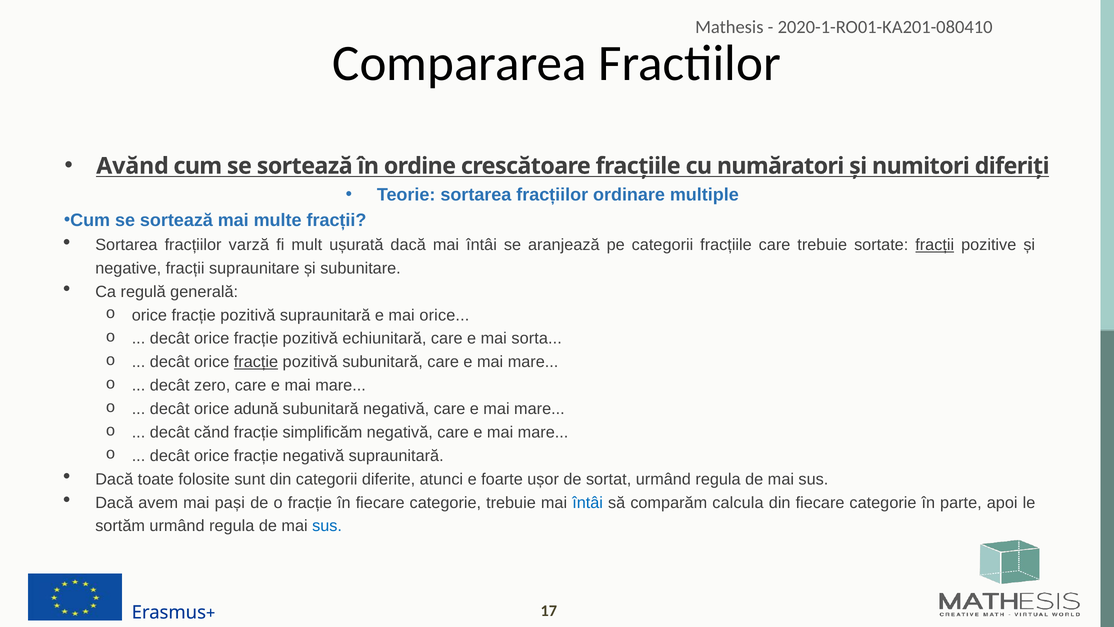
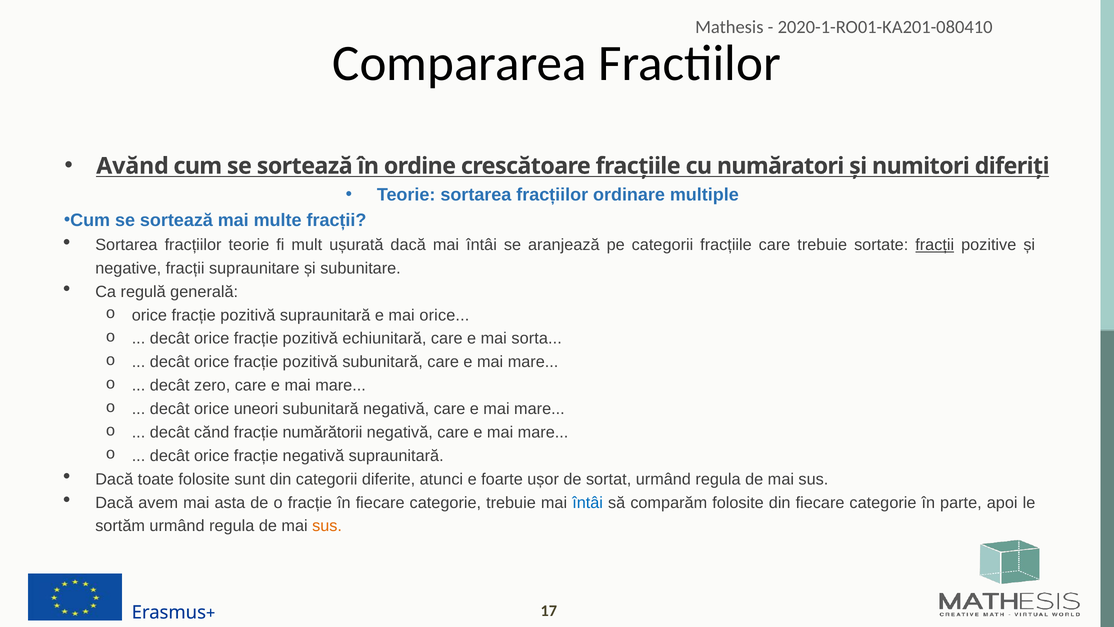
fracțiilor varză: varză -> teorie
fracție at (256, 362) underline: present -> none
adună: adună -> uneori
simplificăm: simplificăm -> numărătorii
pași: pași -> asta
comparăm calcula: calcula -> folosite
sus at (327, 526) colour: blue -> orange
